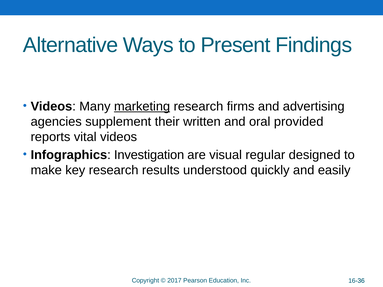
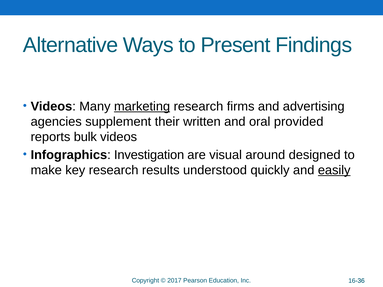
vital: vital -> bulk
regular: regular -> around
easily underline: none -> present
